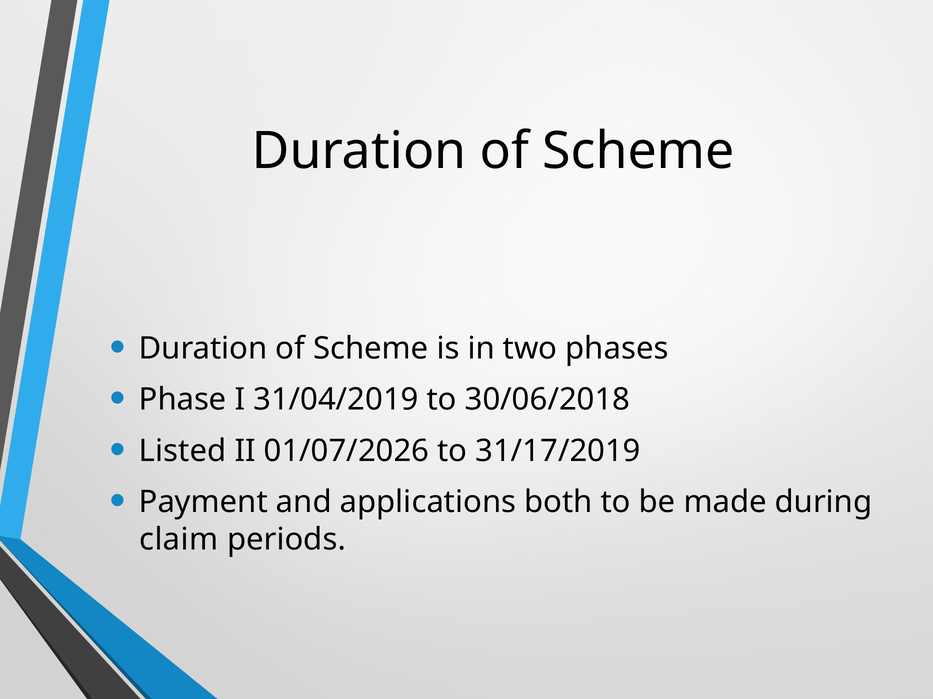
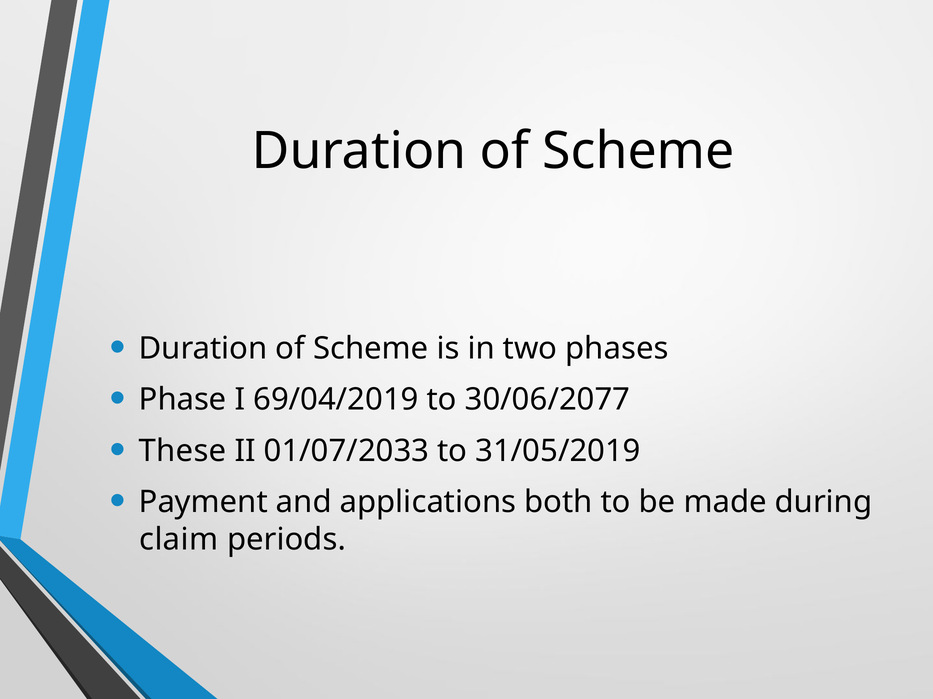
31/04/2019: 31/04/2019 -> 69/04/2019
30/06/2018: 30/06/2018 -> 30/06/2077
Listed: Listed -> These
01/07/2026: 01/07/2026 -> 01/07/2033
31/17/2019: 31/17/2019 -> 31/05/2019
